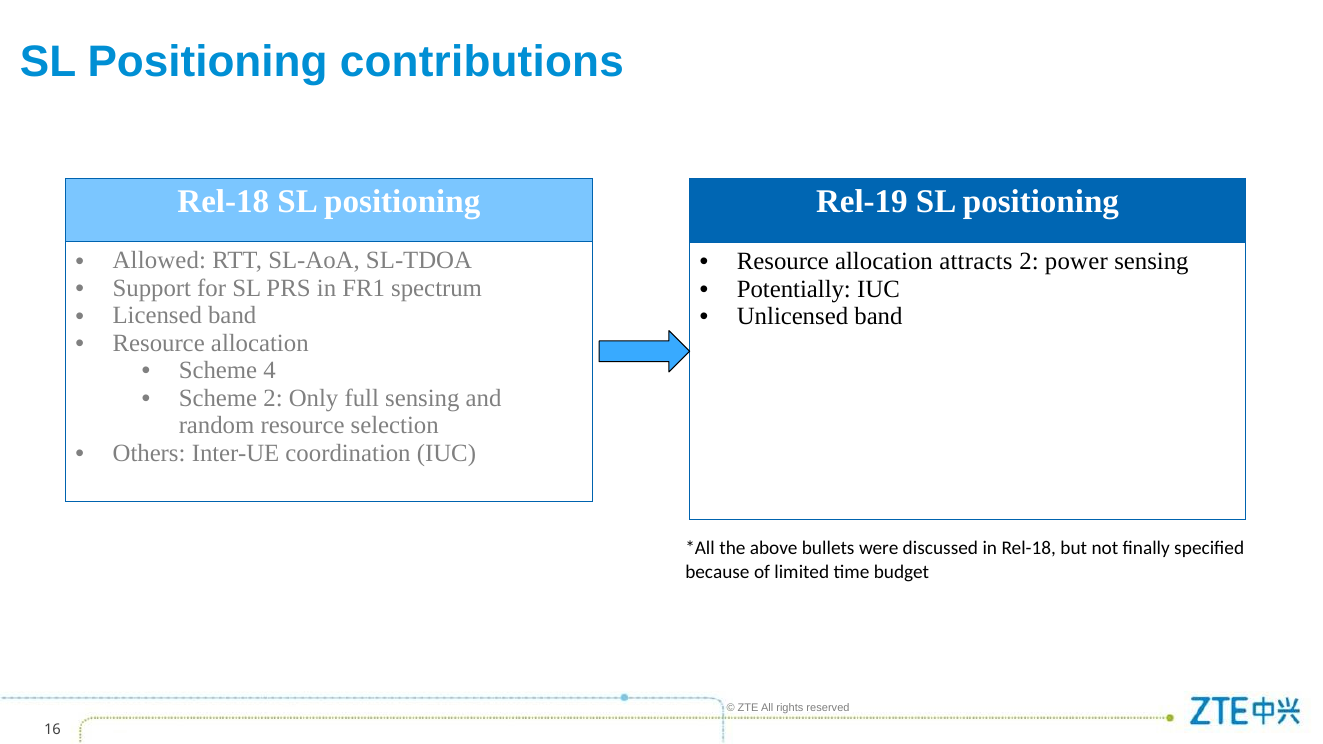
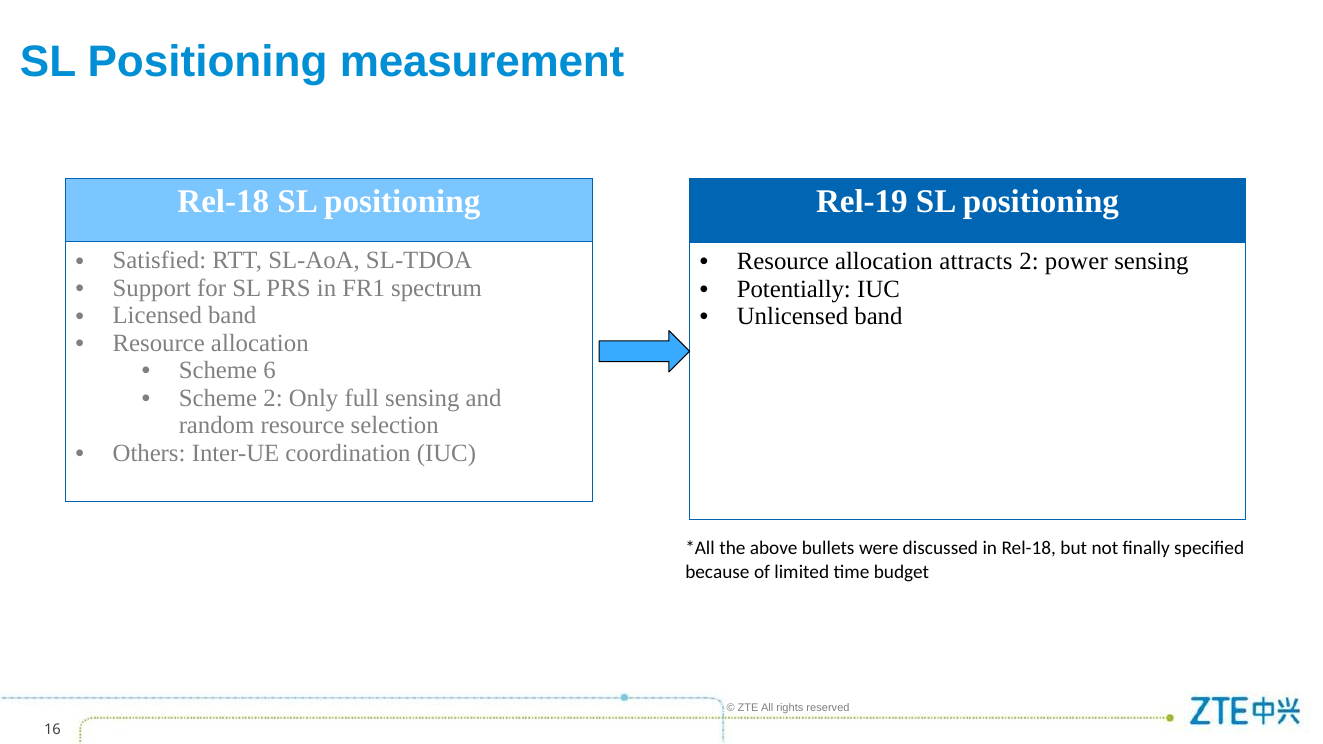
contributions: contributions -> measurement
Allowed: Allowed -> Satisfied
4: 4 -> 6
